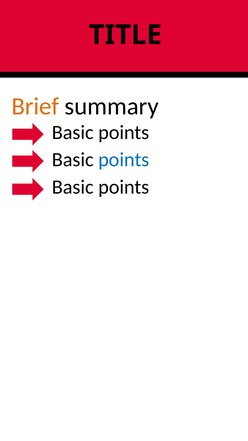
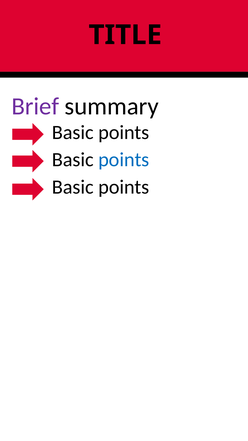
Brief colour: orange -> purple
